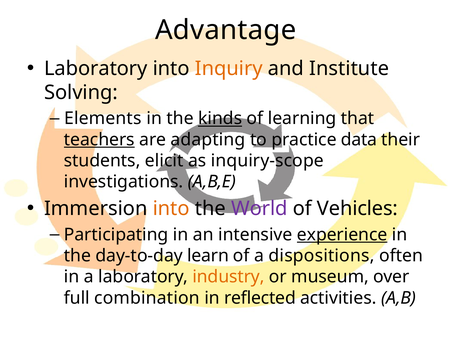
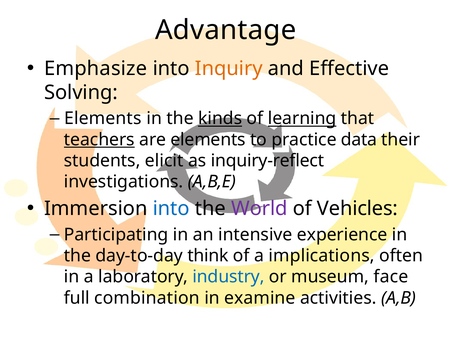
Laboratory at (96, 68): Laboratory -> Emphasize
Institute: Institute -> Effective
learning underline: none -> present
are adapting: adapting -> elements
inquiry-scope: inquiry-scope -> inquiry-reflect
into at (171, 209) colour: orange -> blue
experience underline: present -> none
learn: learn -> think
dispositions: dispositions -> implications
industry colour: orange -> blue
over: over -> face
reflected: reflected -> examine
